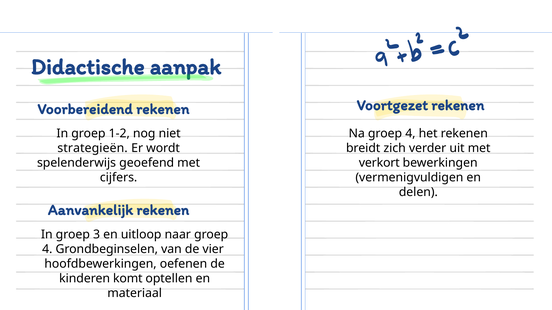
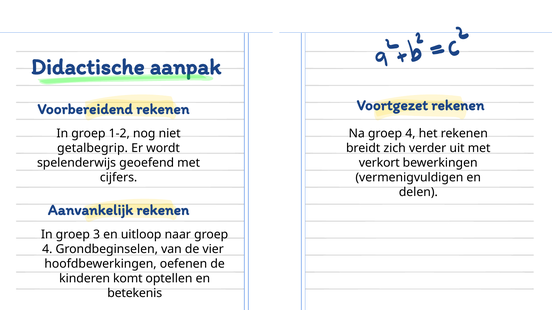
strategieën: strategieën -> getalbegrip
materiaal: materiaal -> betekenis
